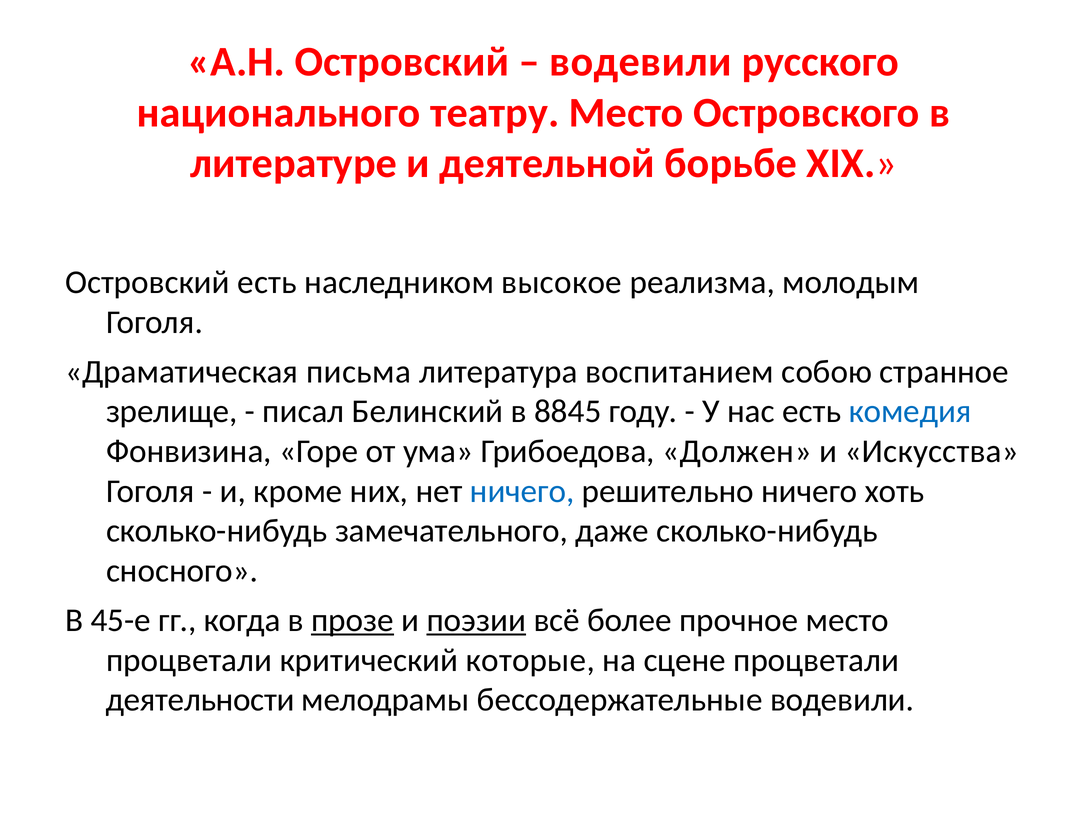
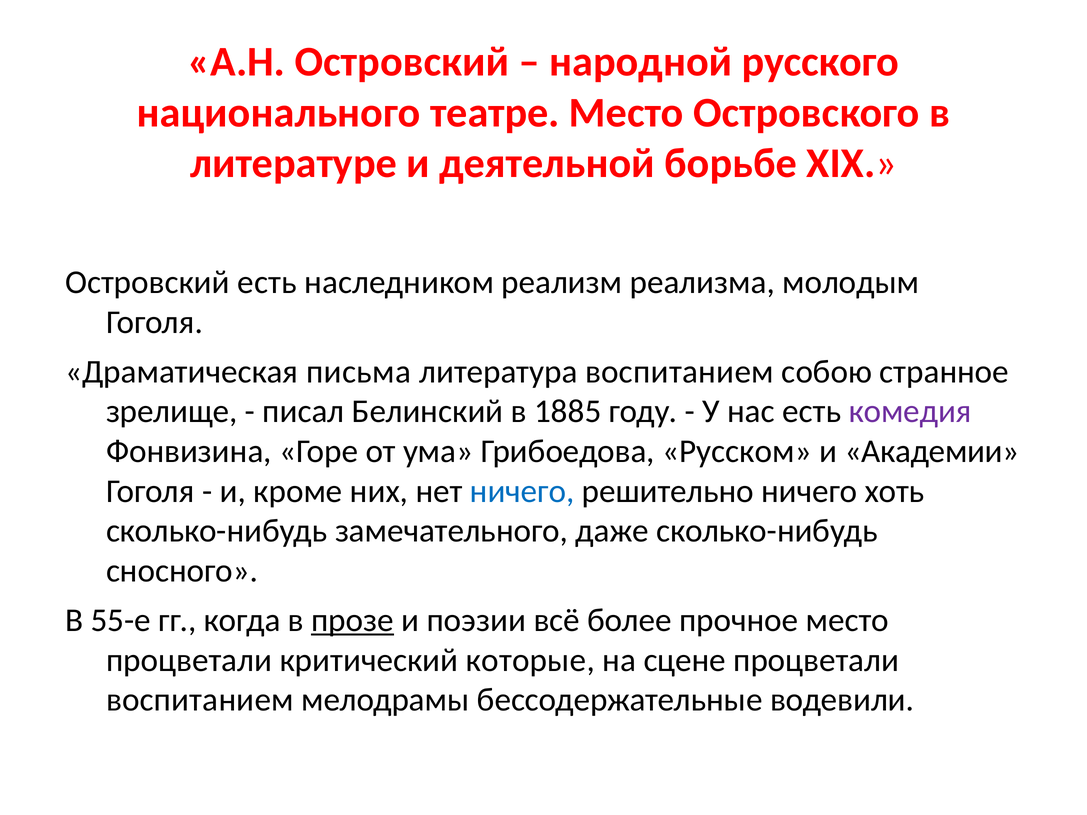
водевили at (641, 62): водевили -> народной
театру: театру -> театре
высокое: высокое -> реализм
8845: 8845 -> 1885
комедия colour: blue -> purple
Должен: Должен -> Русском
Искусства: Искусства -> Академии
45-е: 45-е -> 55-е
поэзии underline: present -> none
деятельности at (200, 700): деятельности -> воспитанием
